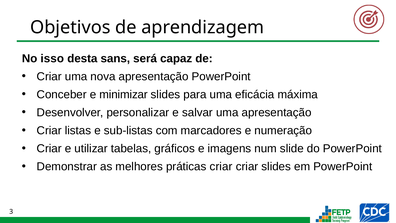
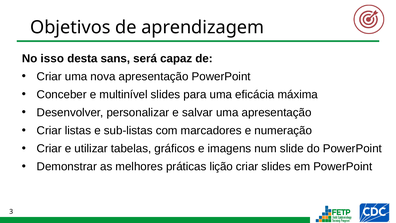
minimizar: minimizar -> multinível
práticas criar: criar -> lição
